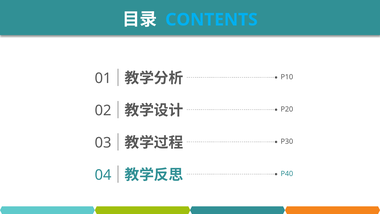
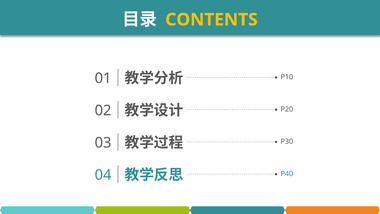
CONTENTS colour: light blue -> yellow
